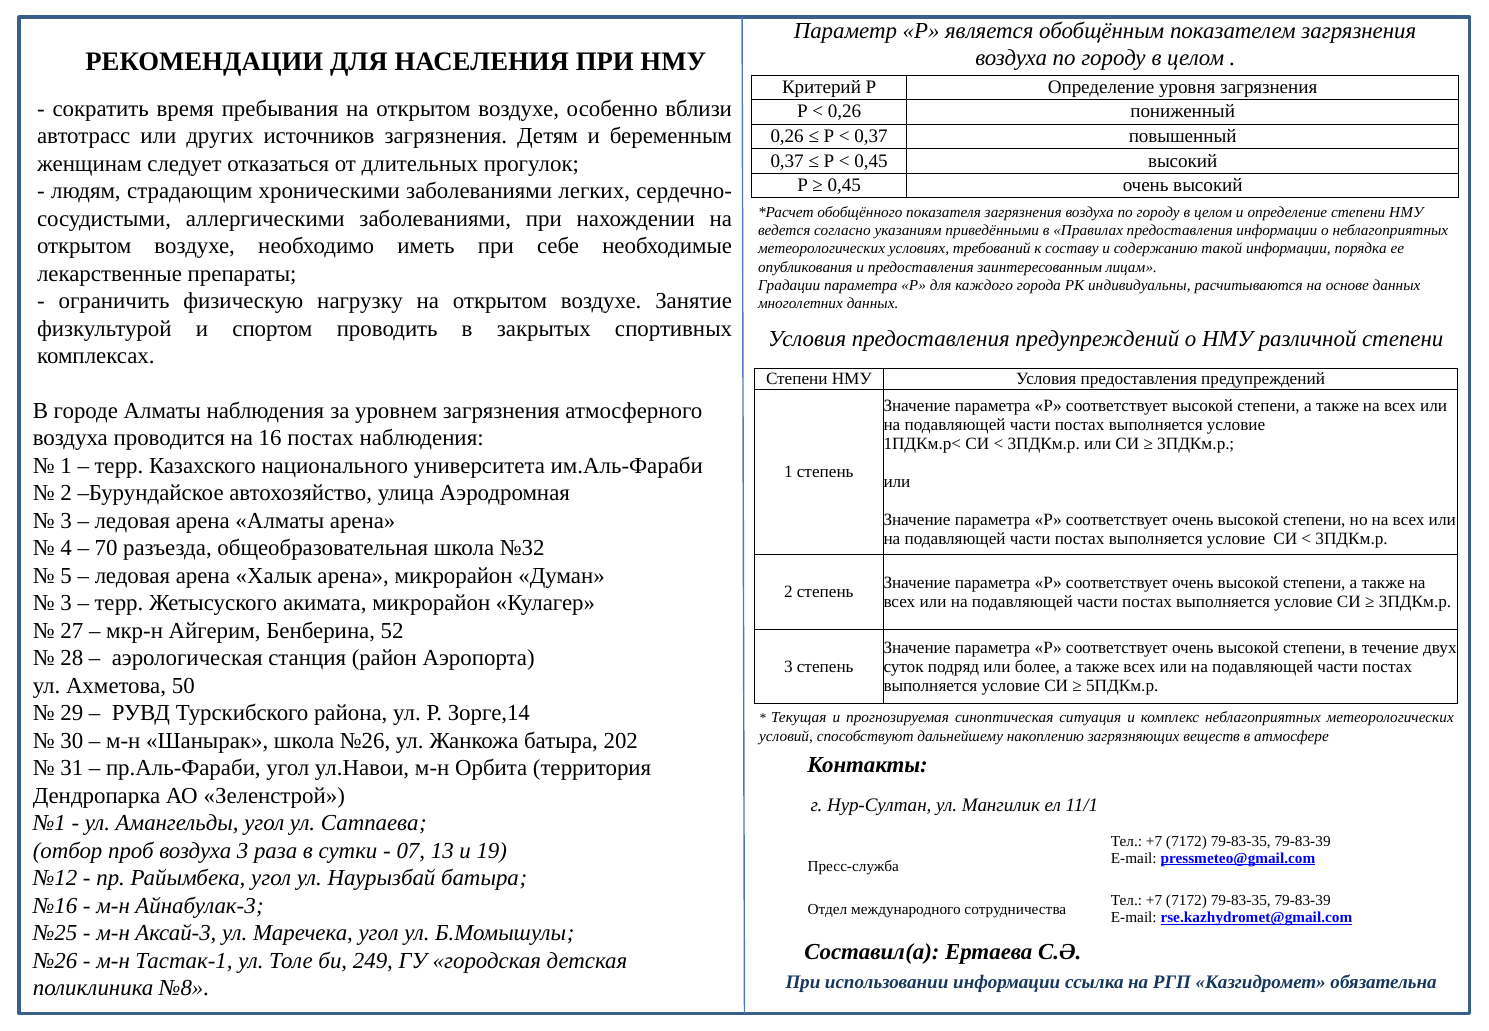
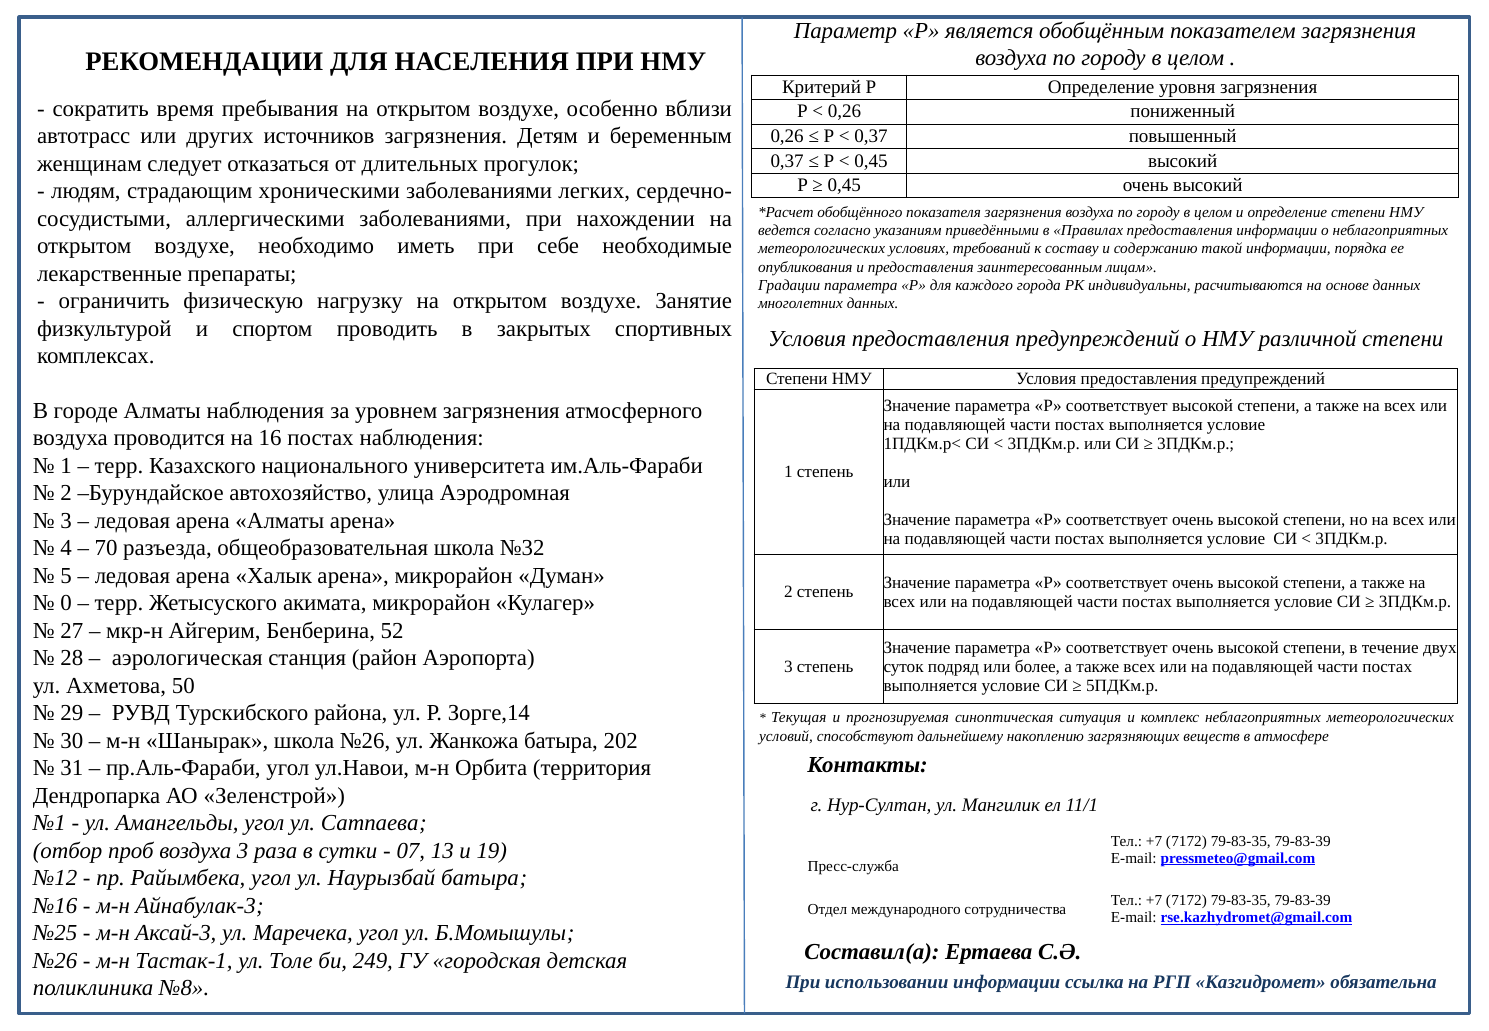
3 at (66, 603): 3 -> 0
